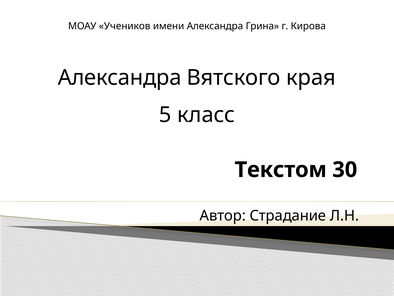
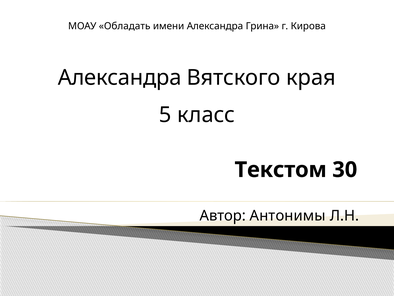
Учеников: Учеников -> Обладать
Страдание: Страдание -> Антонимы
